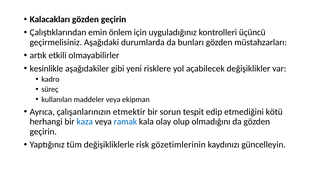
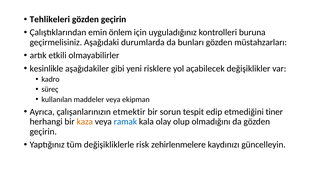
Kalacakları: Kalacakları -> Tehlikeleri
üçüncü: üçüncü -> buruna
kötü: kötü -> tiner
kaza colour: blue -> orange
gözetimlerinin: gözetimlerinin -> zehirlenmelere
